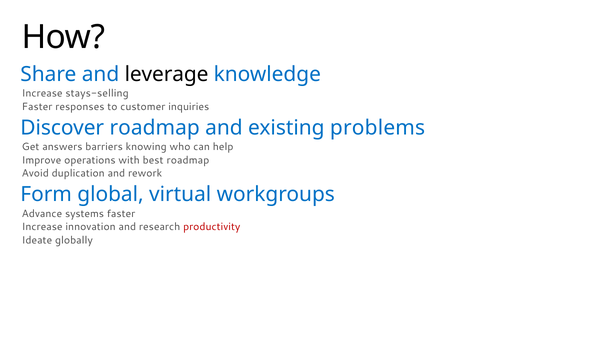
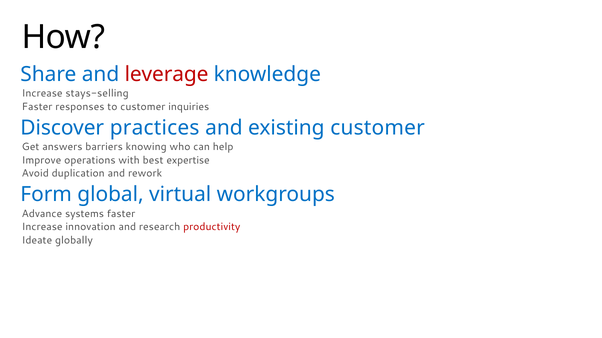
leverage colour: black -> red
Discover roadmap: roadmap -> practices
existing problems: problems -> customer
best roadmap: roadmap -> expertise
